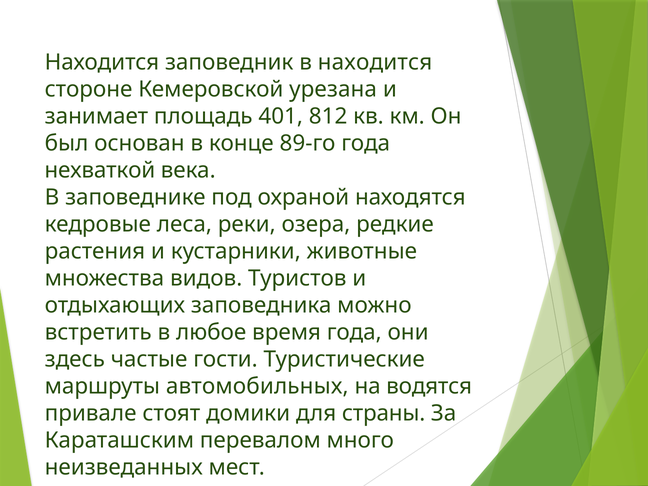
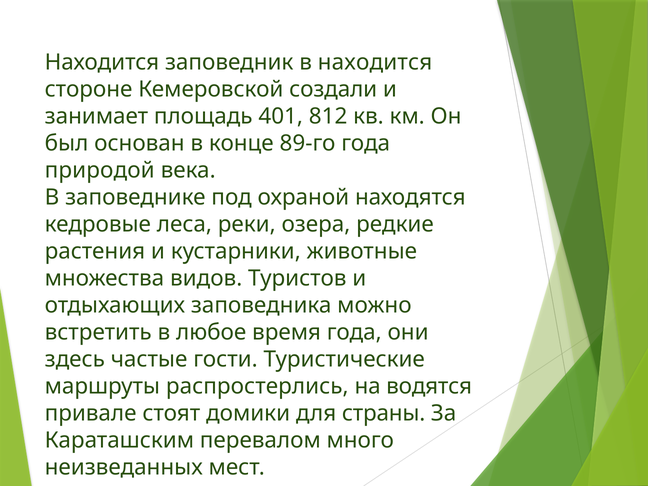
урезана: урезана -> создали
нехваткой: нехваткой -> природой
автомобильных: автомобильных -> распростерлись
